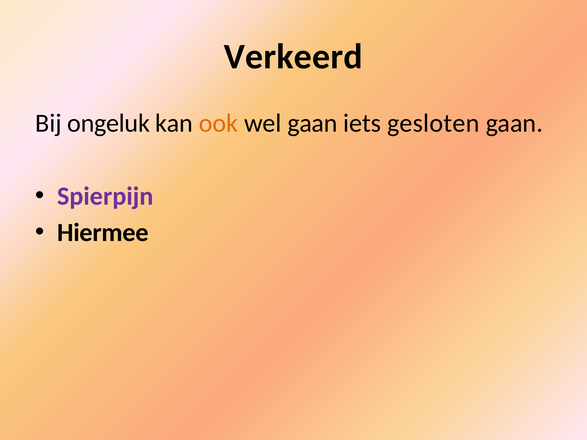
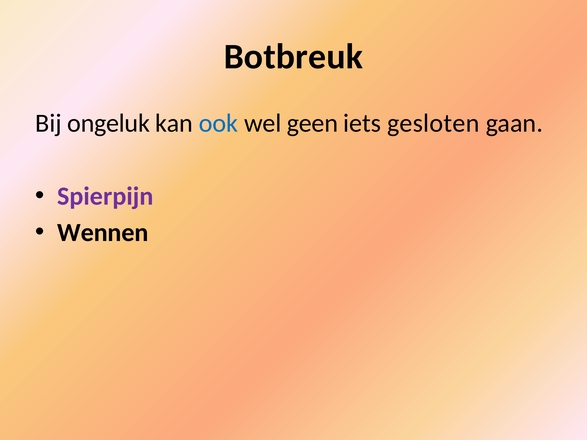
Verkeerd: Verkeerd -> Botbreuk
ook colour: orange -> blue
wel gaan: gaan -> geen
Hiermee: Hiermee -> Wennen
